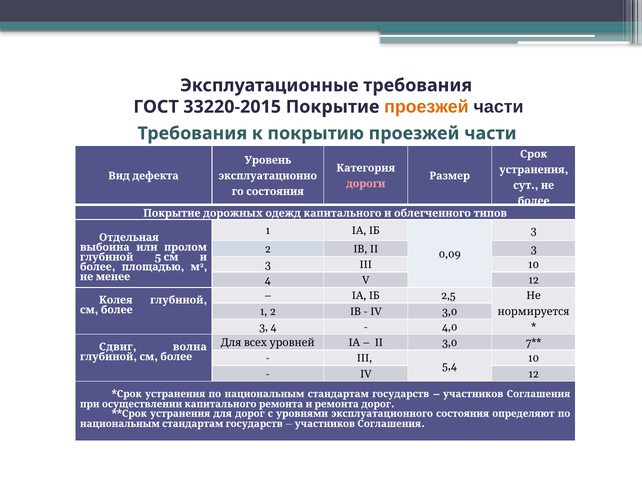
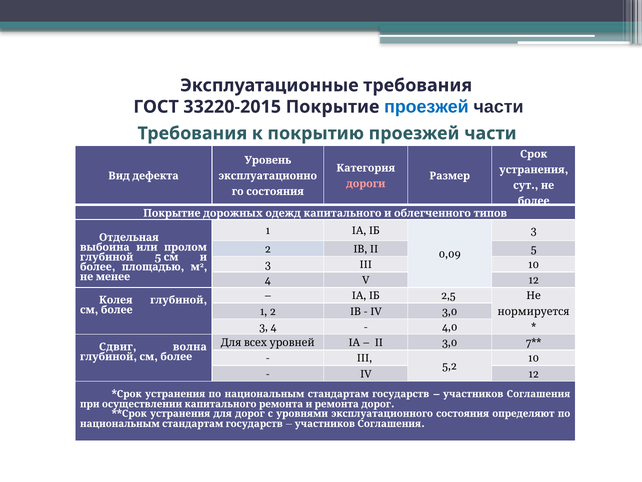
проезжей at (426, 107) colour: orange -> blue
II 3: 3 -> 5
5,4: 5,4 -> 5,2
